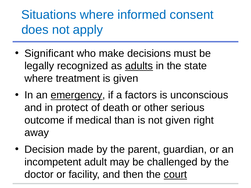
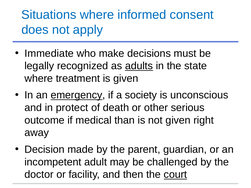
Significant: Significant -> Immediate
factors: factors -> society
